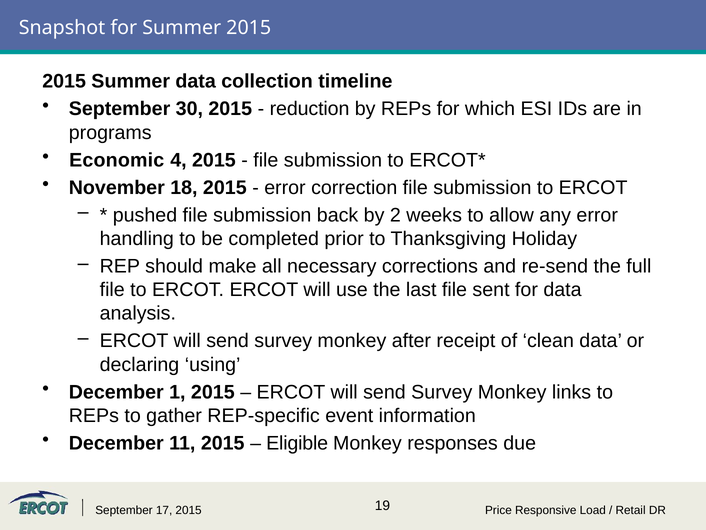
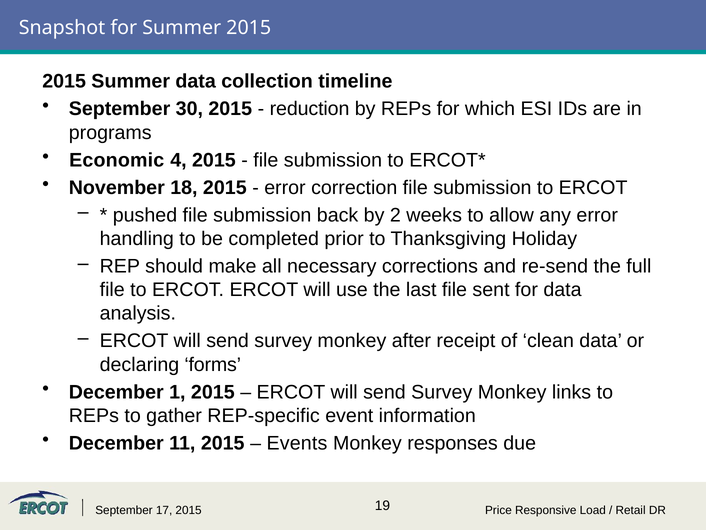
using: using -> forms
Eligible: Eligible -> Events
